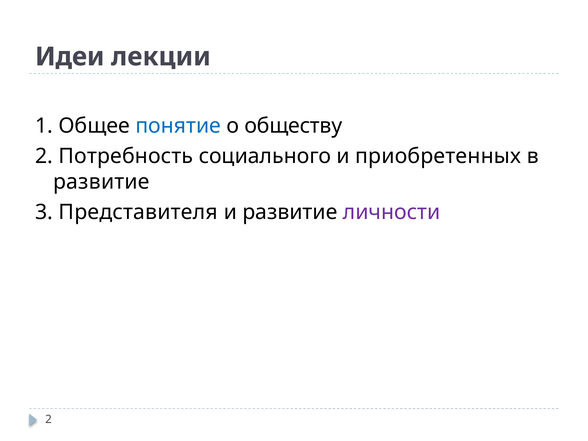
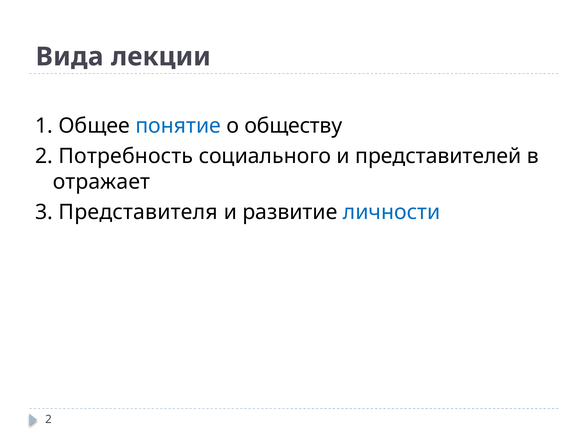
Идеи: Идеи -> Вида
приобретенных: приобретенных -> представителей
развитие at (101, 182): развитие -> отражает
личности colour: purple -> blue
